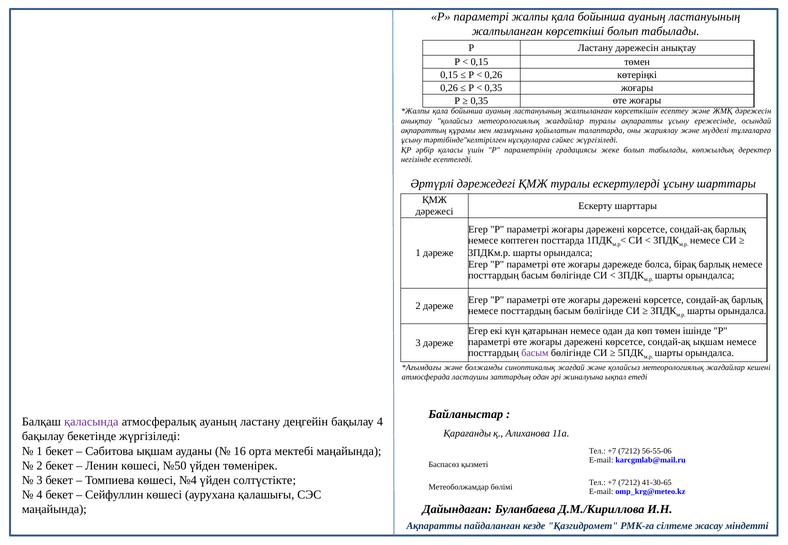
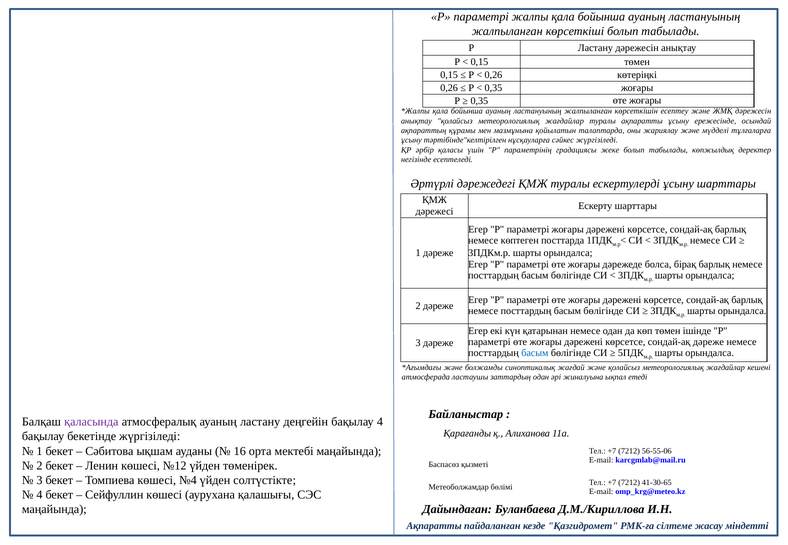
сондай-ақ ықшам: ықшам -> дәреже
басым at (535, 353) colour: purple -> blue
№50: №50 -> №12
